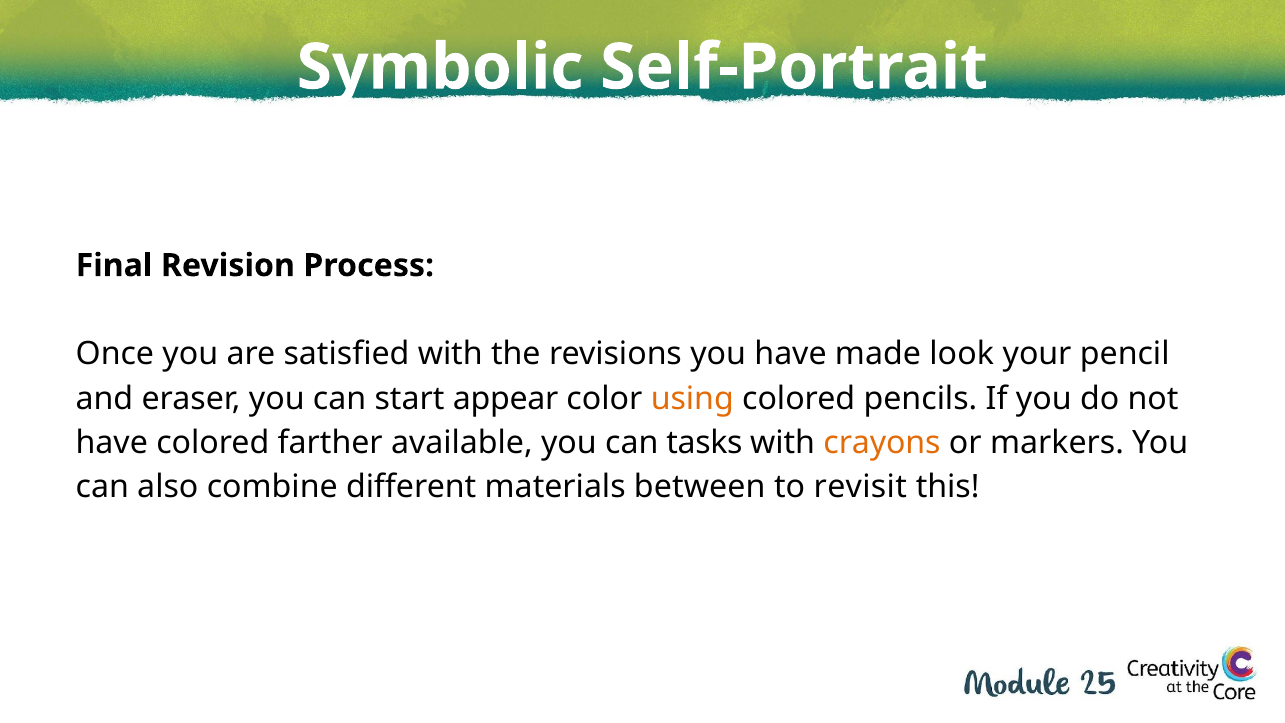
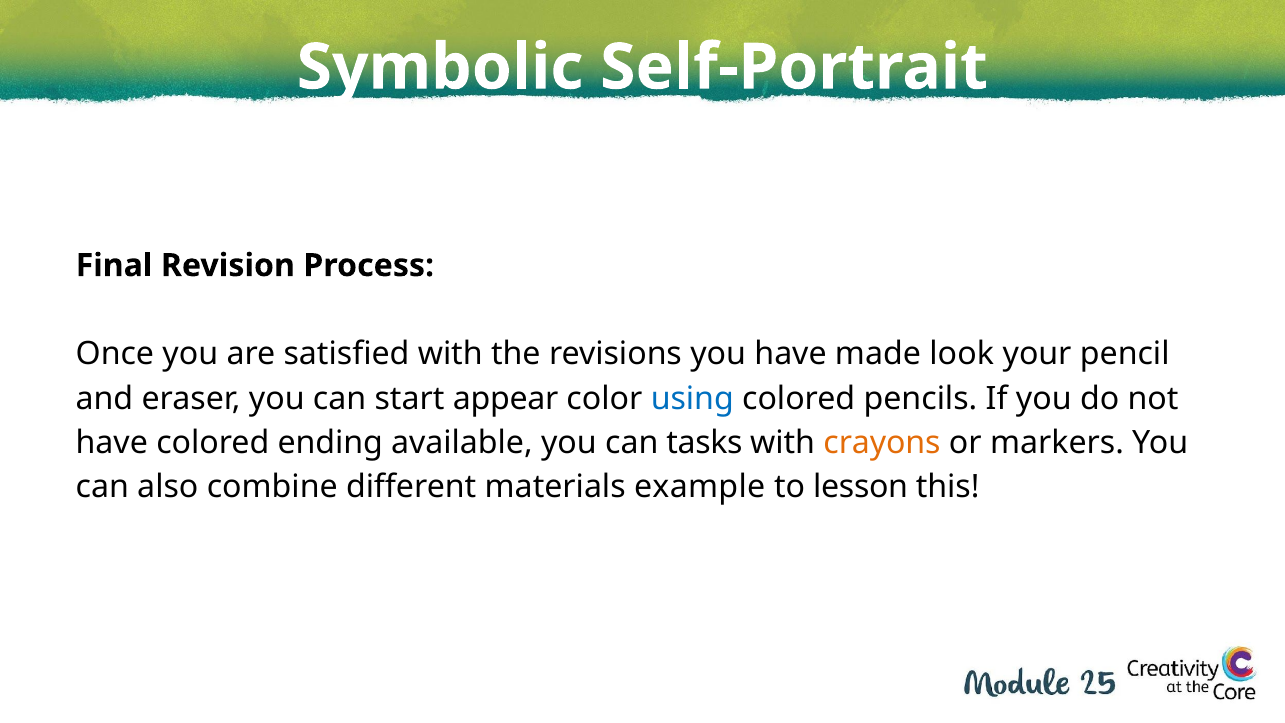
using colour: orange -> blue
farther: farther -> ending
between: between -> example
revisit: revisit -> lesson
